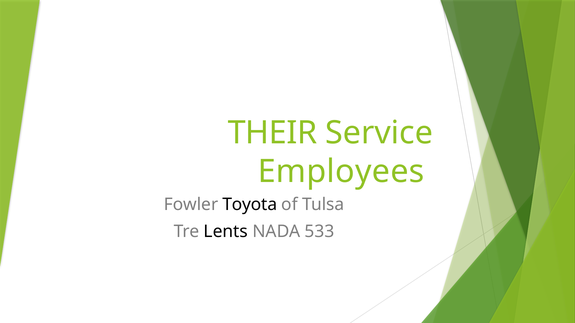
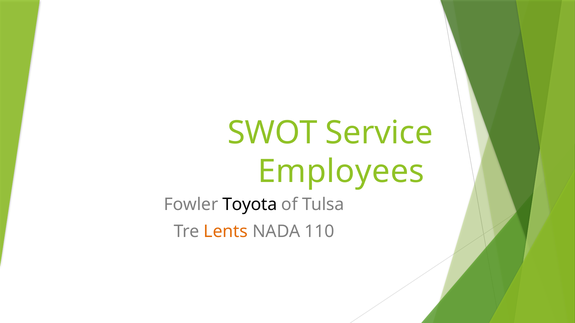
THEIR: THEIR -> SWOT
Lents colour: black -> orange
533: 533 -> 110
